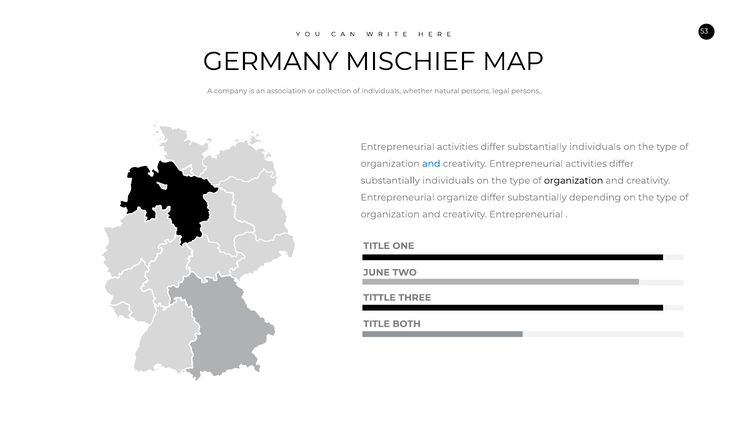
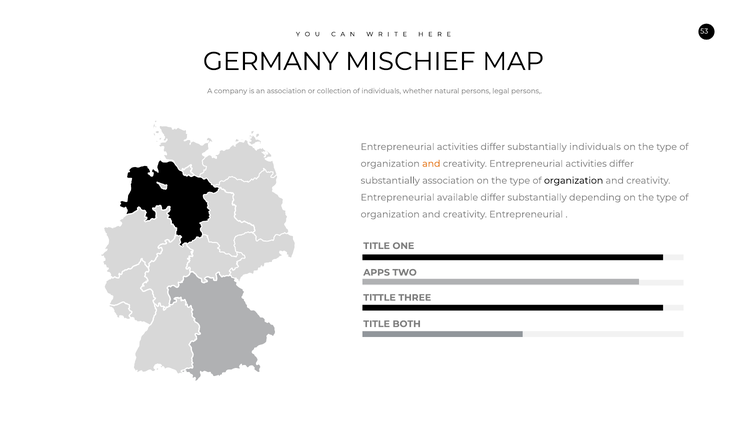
and at (431, 163) colour: blue -> orange
individuals at (448, 180): individuals -> association
organize: organize -> available
JUNE: JUNE -> APPS
